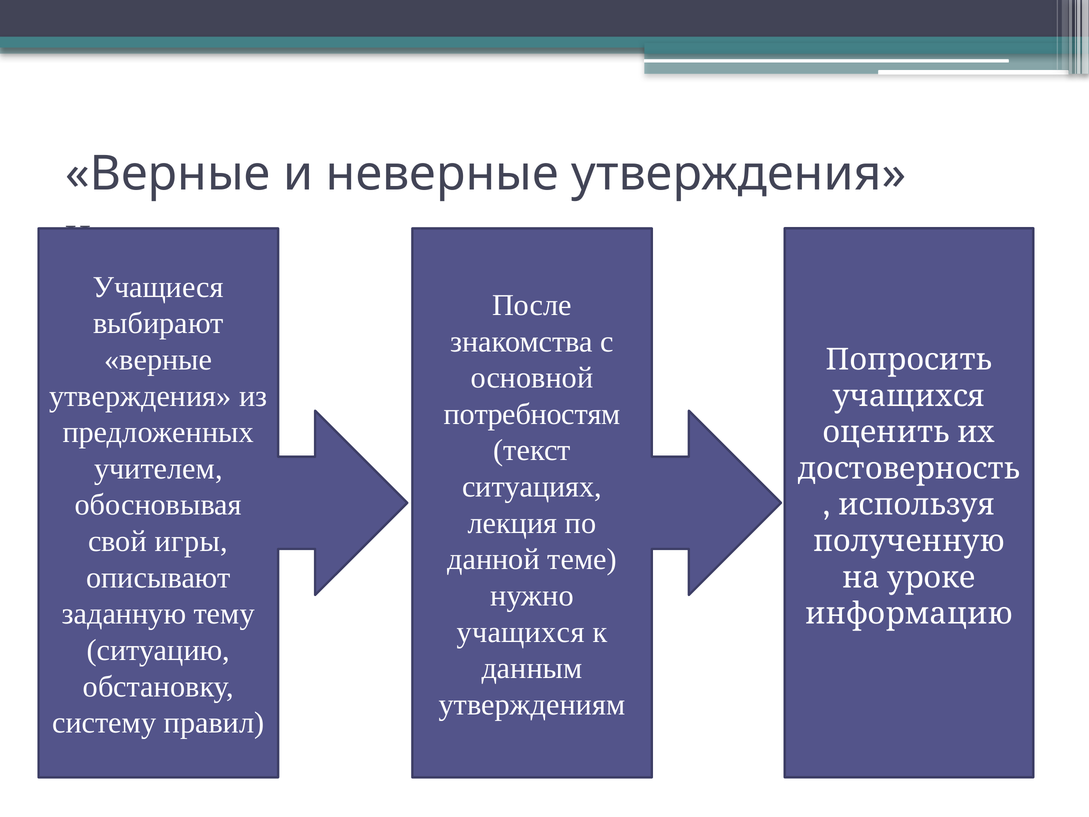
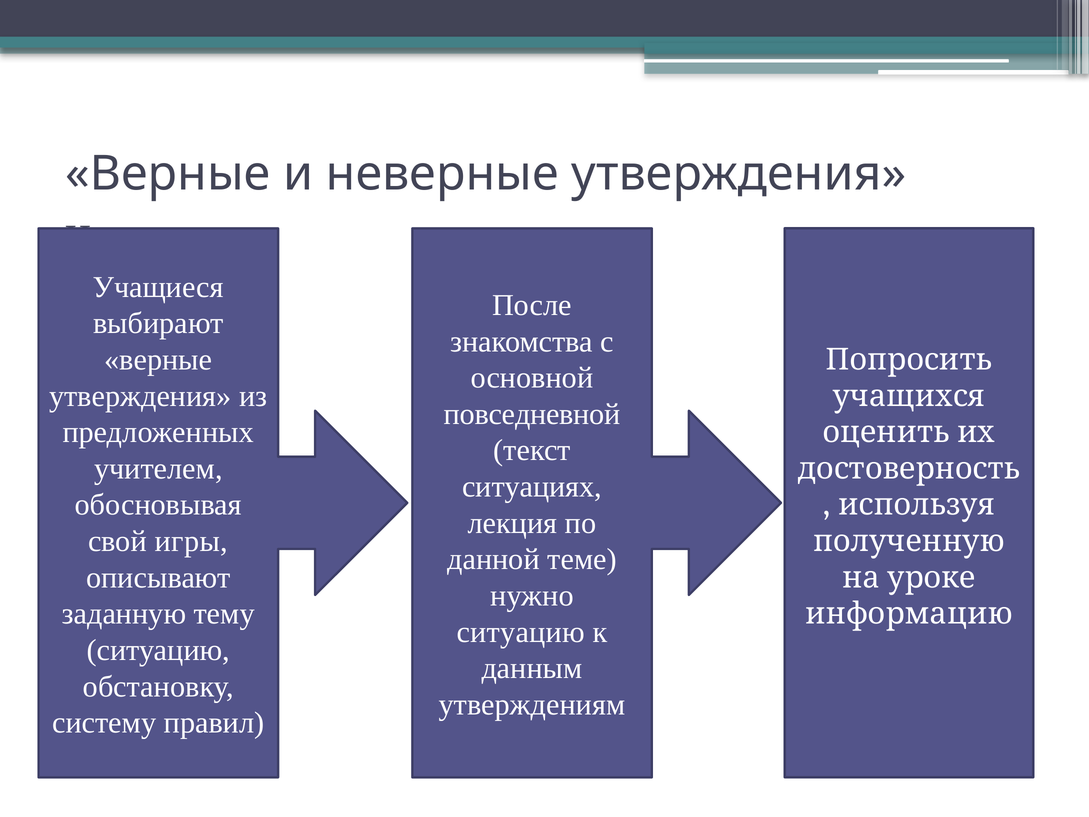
потребностям: потребностям -> повседневной
учащихся at (521, 632): учащихся -> ситуацию
